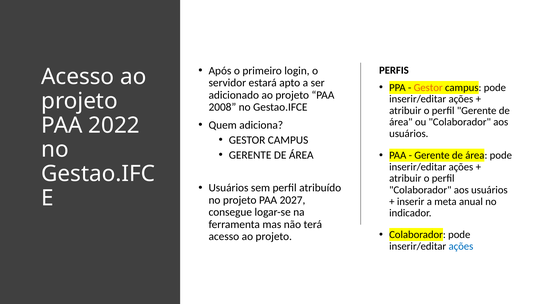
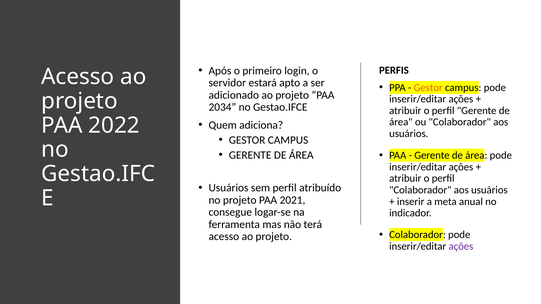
2008: 2008 -> 2034
2027: 2027 -> 2021
ações at (461, 246) colour: blue -> purple
